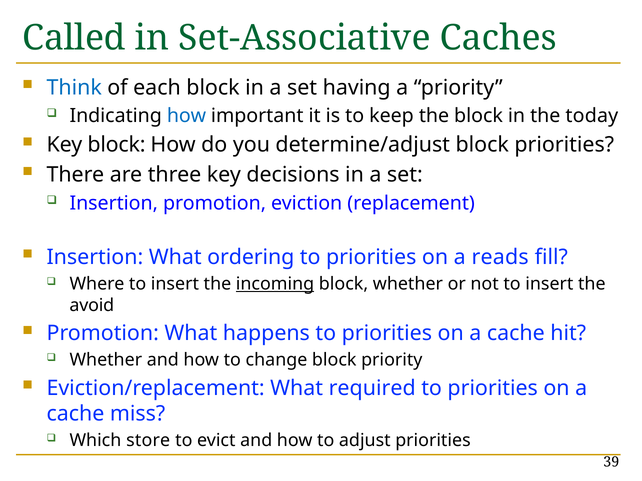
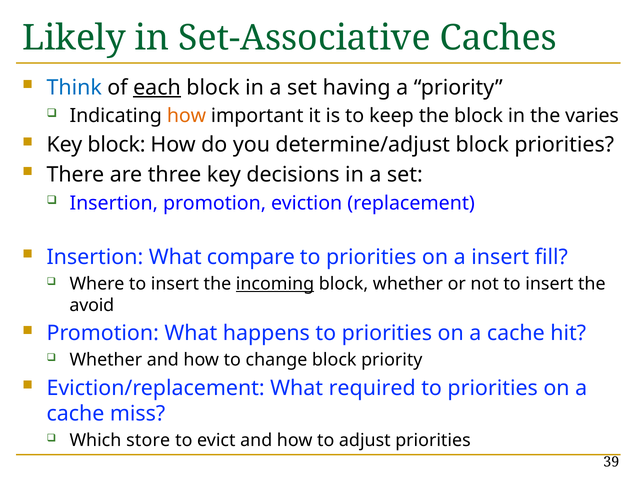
Called: Called -> Likely
each underline: none -> present
how at (186, 116) colour: blue -> orange
today: today -> varies
ordering: ordering -> compare
a reads: reads -> insert
